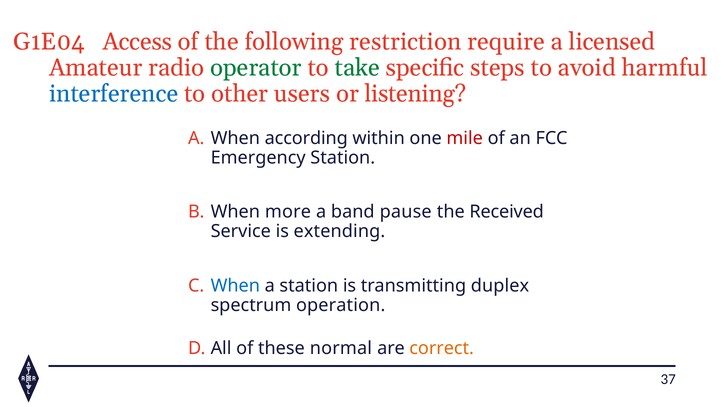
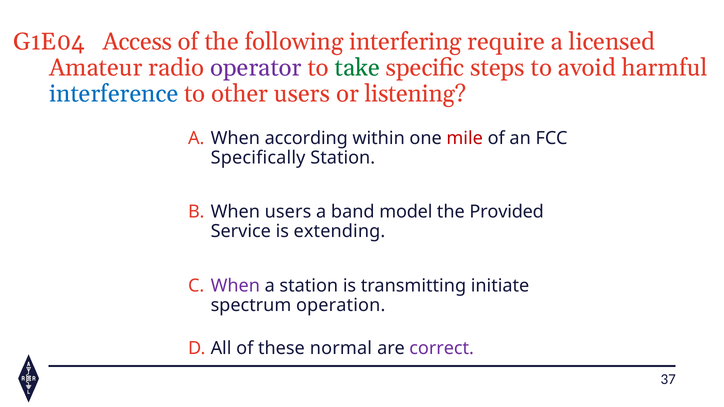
restriction: restriction -> interfering
operator colour: green -> purple
Emergency: Emergency -> Specifically
When more: more -> users
pause: pause -> model
Received: Received -> Provided
When at (235, 286) colour: blue -> purple
duplex: duplex -> initiate
correct colour: orange -> purple
